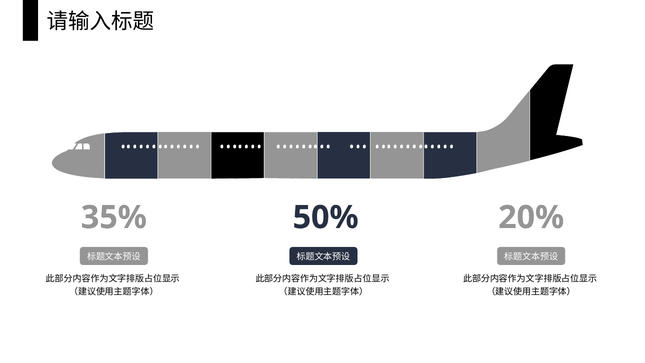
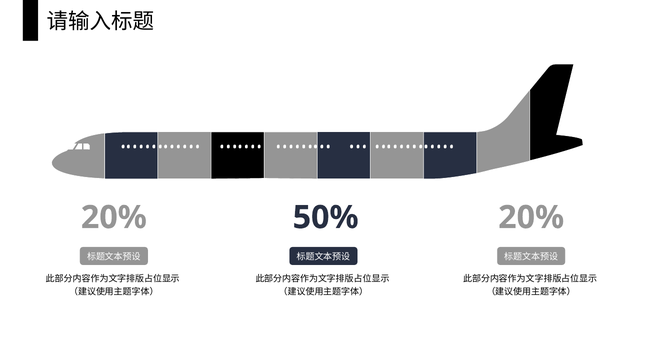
35% at (114, 217): 35% -> 20%
